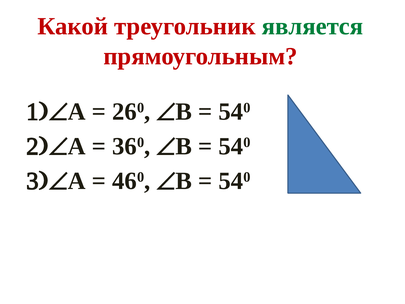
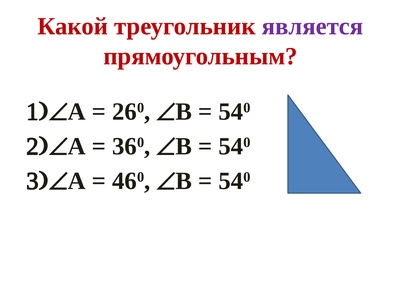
является colour: green -> purple
